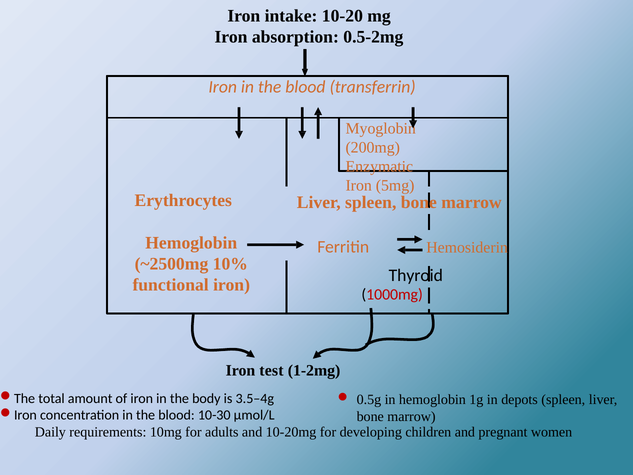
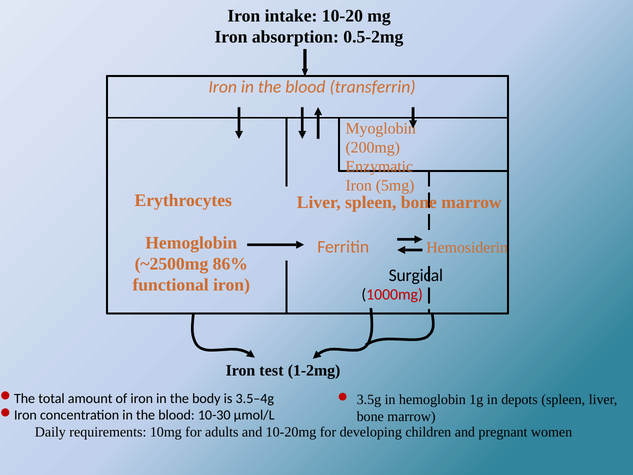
10%: 10% -> 86%
Thyroid: Thyroid -> Surgical
0.5g: 0.5g -> 3.5g
